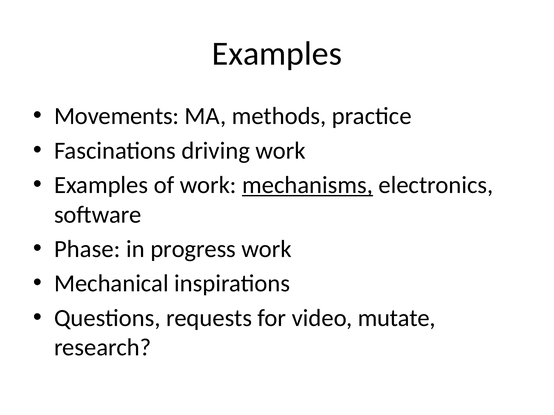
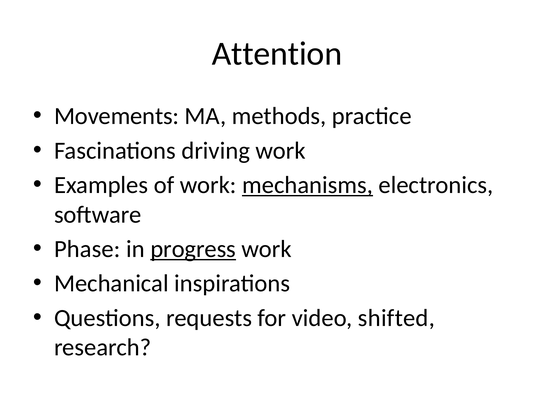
Examples at (277, 54): Examples -> Attention
progress underline: none -> present
mutate: mutate -> shifted
